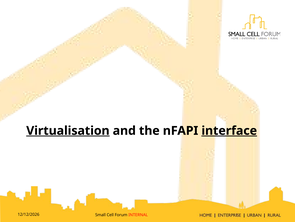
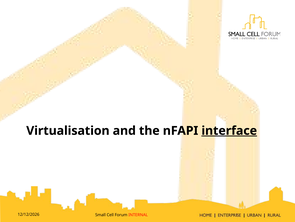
Virtualisation underline: present -> none
